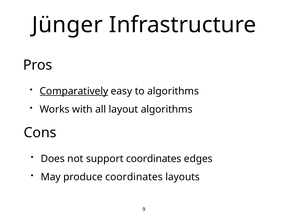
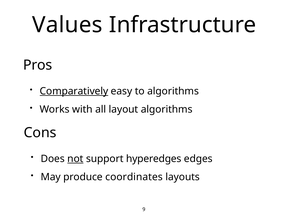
Jünger: Jünger -> Values
not underline: none -> present
support coordinates: coordinates -> hyperedges
